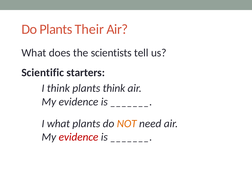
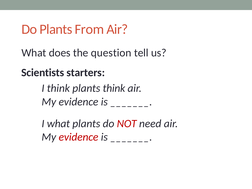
Their: Their -> From
scientists: scientists -> question
Scientific: Scientific -> Scientists
NOT colour: orange -> red
